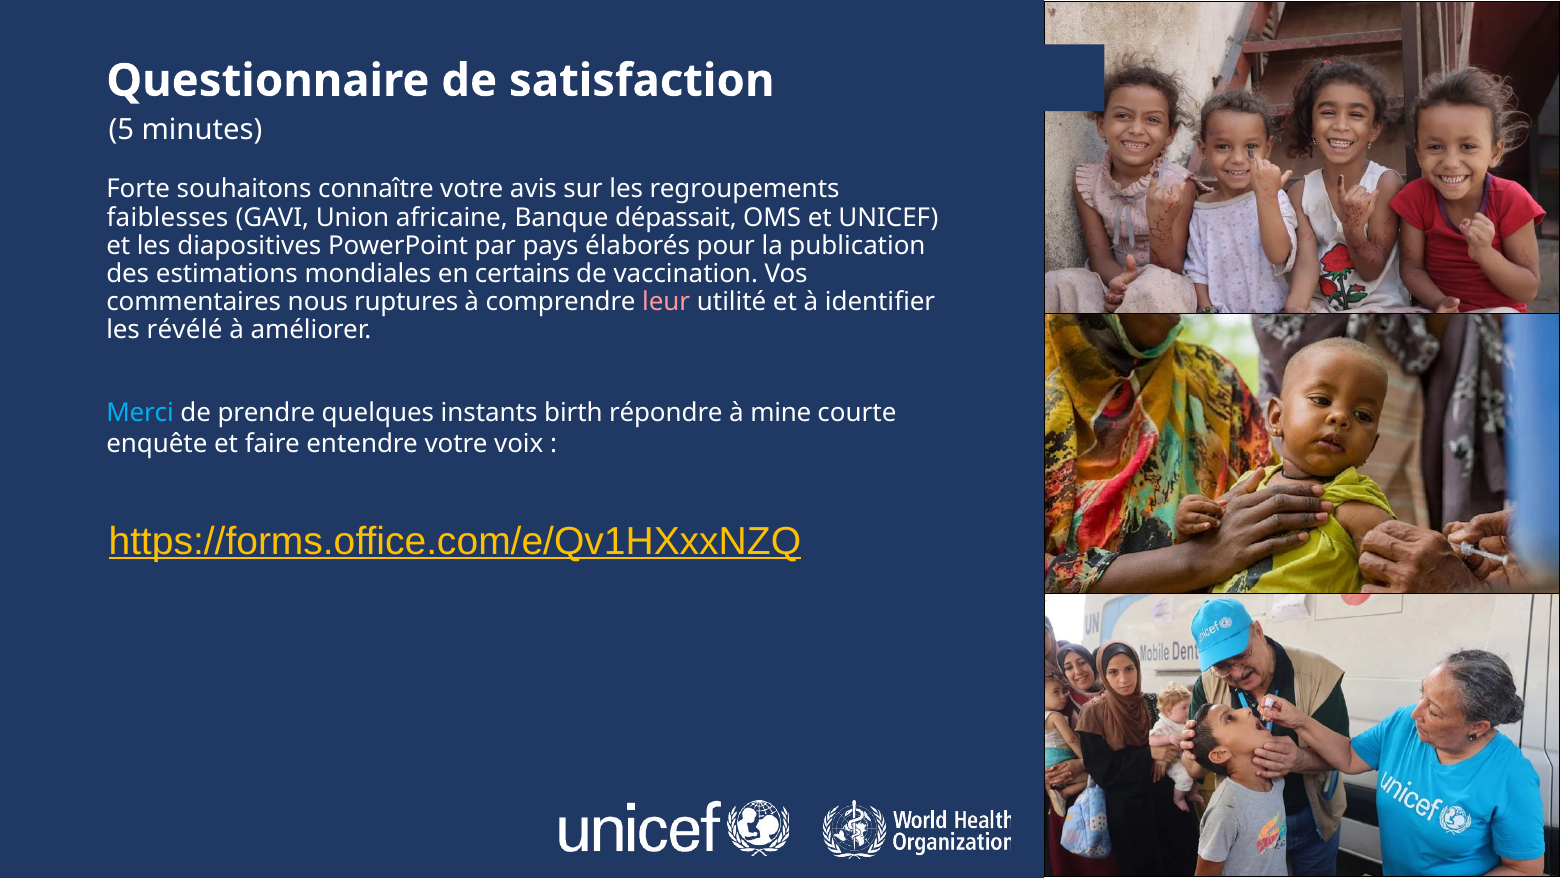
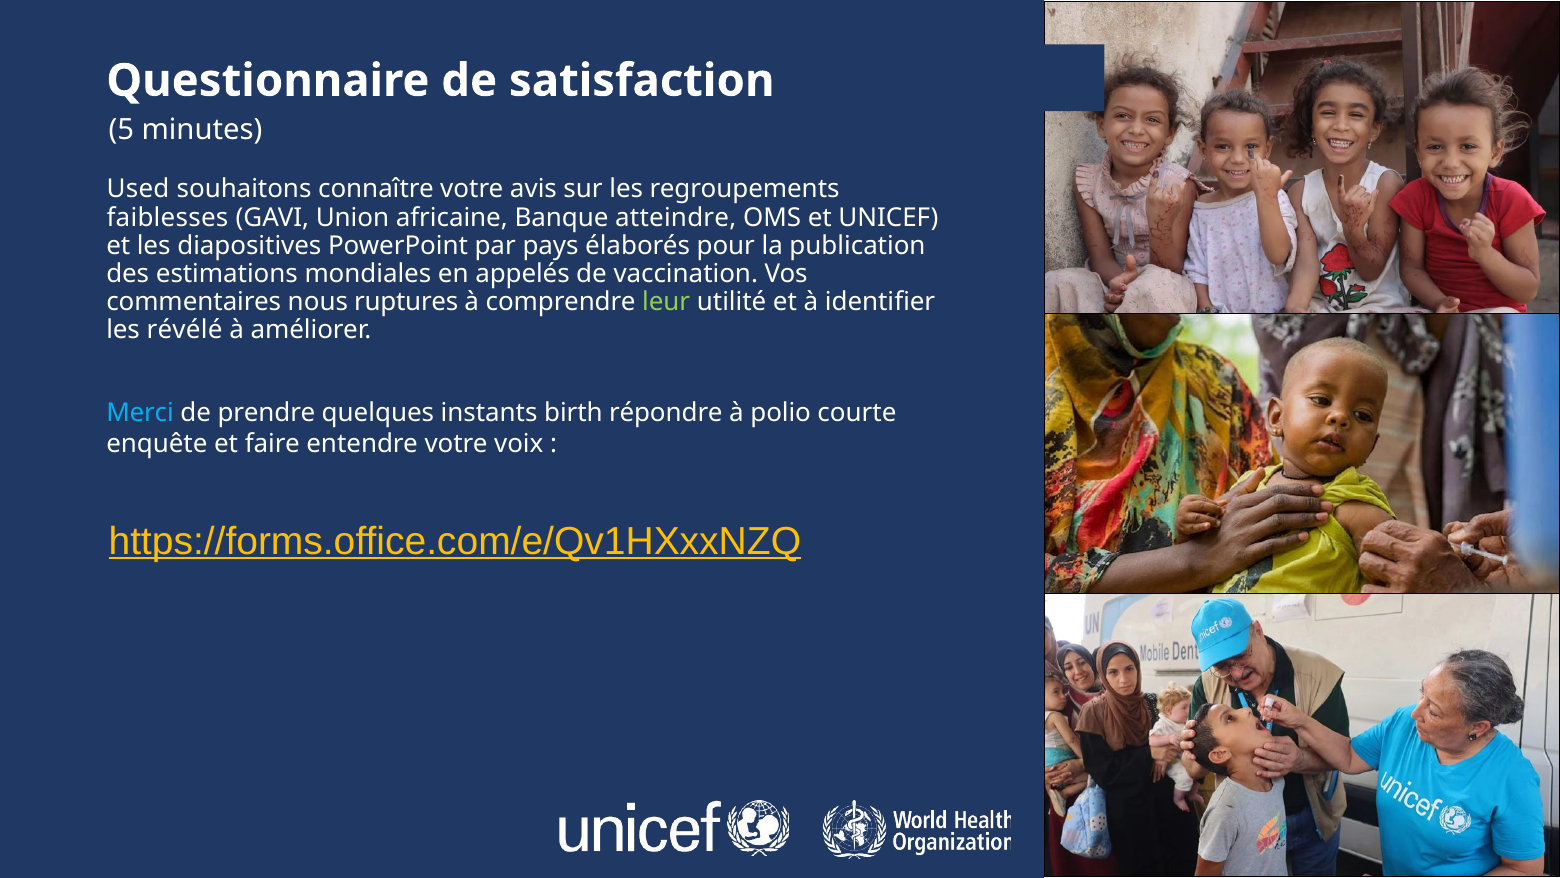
Forte: Forte -> Used
dépassait: dépassait -> atteindre
certains: certains -> appelés
leur colour: pink -> light green
mine: mine -> polio
